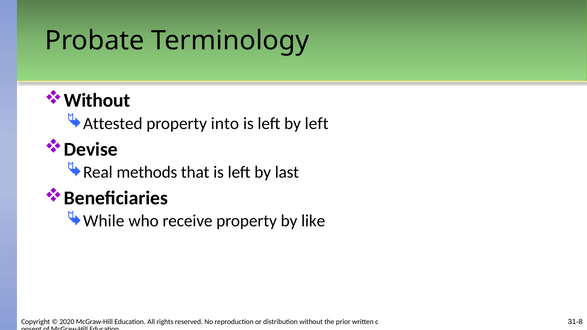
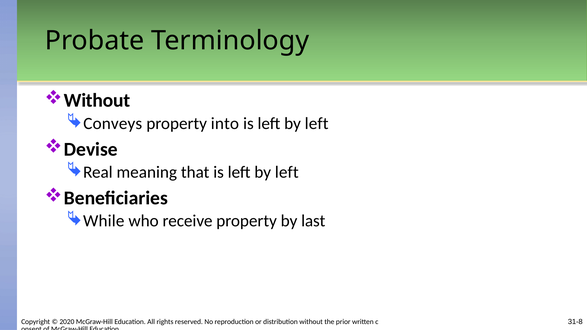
Attested: Attested -> Conveys
methods: methods -> meaning
last at (287, 172): last -> left
like: like -> last
